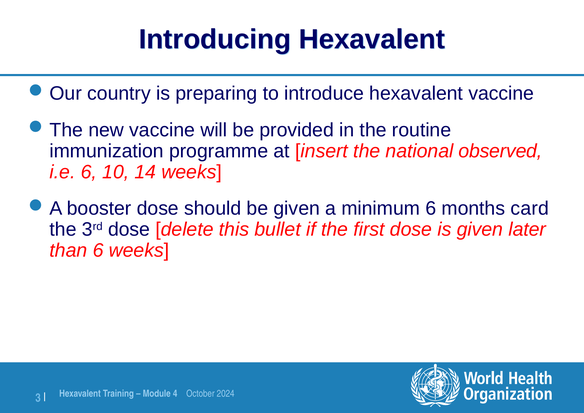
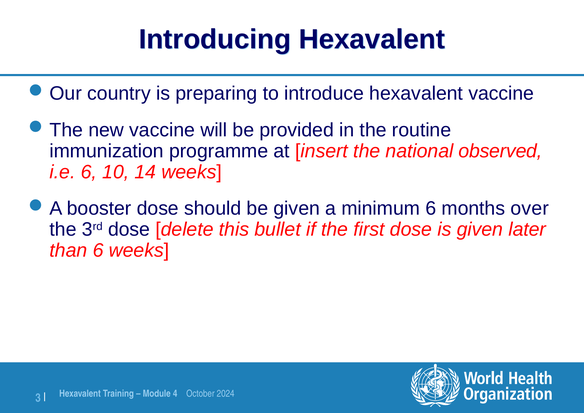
card: card -> over
